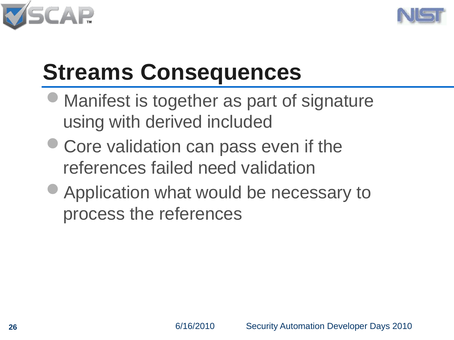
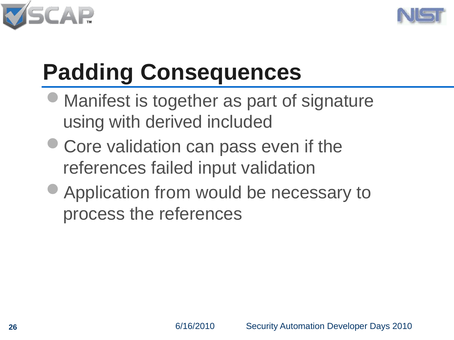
Streams: Streams -> Padding
need: need -> input
what: what -> from
